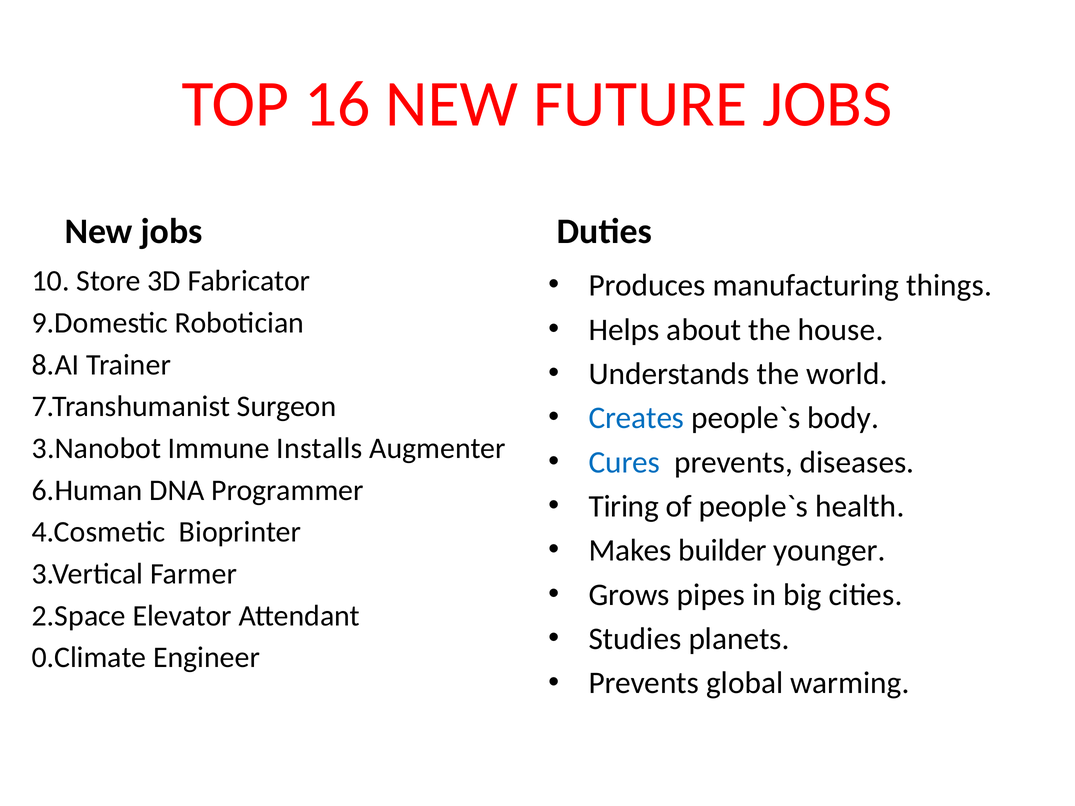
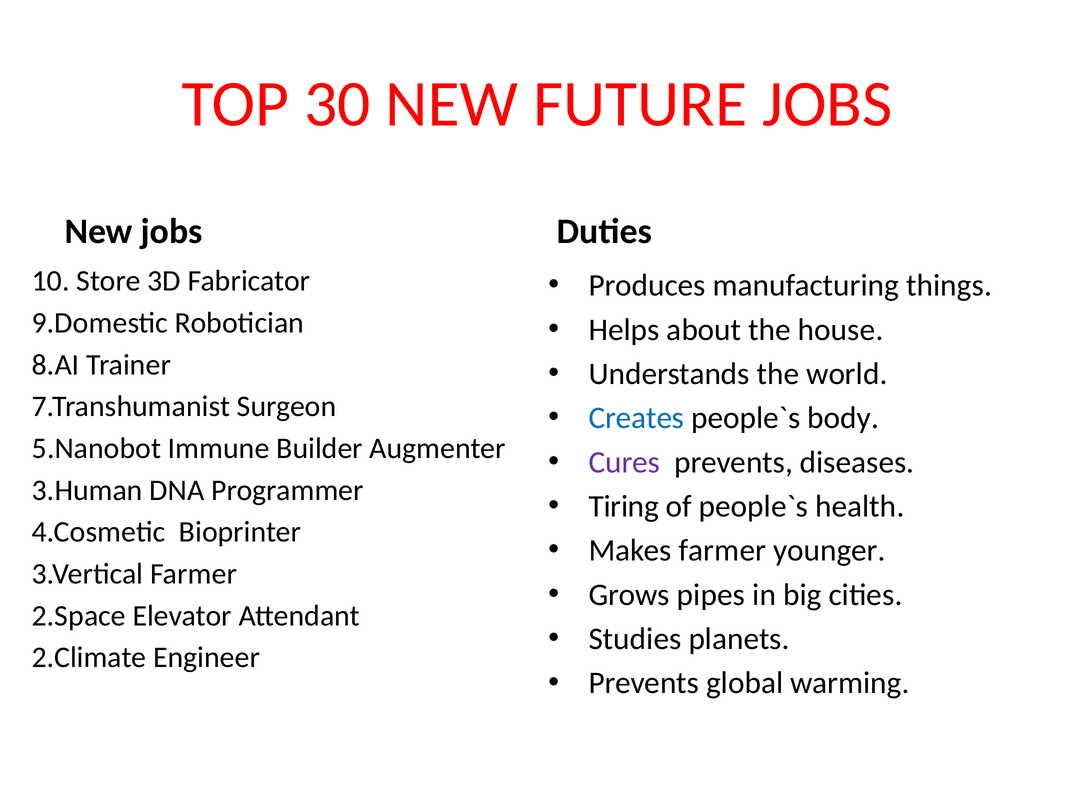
16: 16 -> 30
3.Nanobot: 3.Nanobot -> 5.Nanobot
Installs: Installs -> Builder
Cures colour: blue -> purple
6.Human: 6.Human -> 3.Human
Makes builder: builder -> farmer
0.Climate: 0.Climate -> 2.Climate
